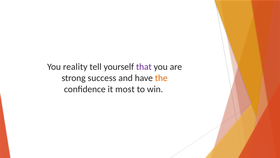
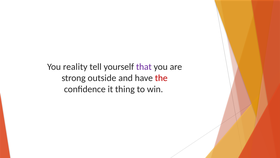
success: success -> outside
the colour: orange -> red
most: most -> thing
